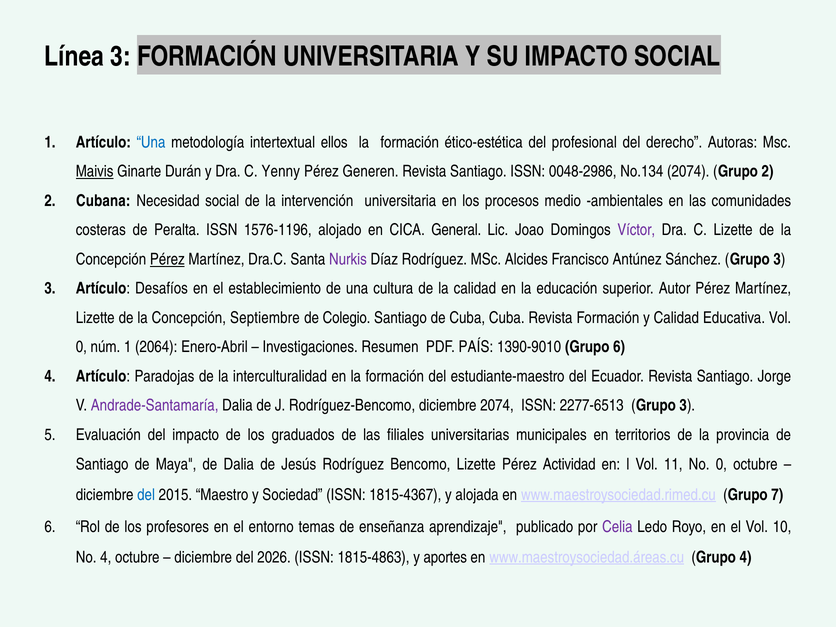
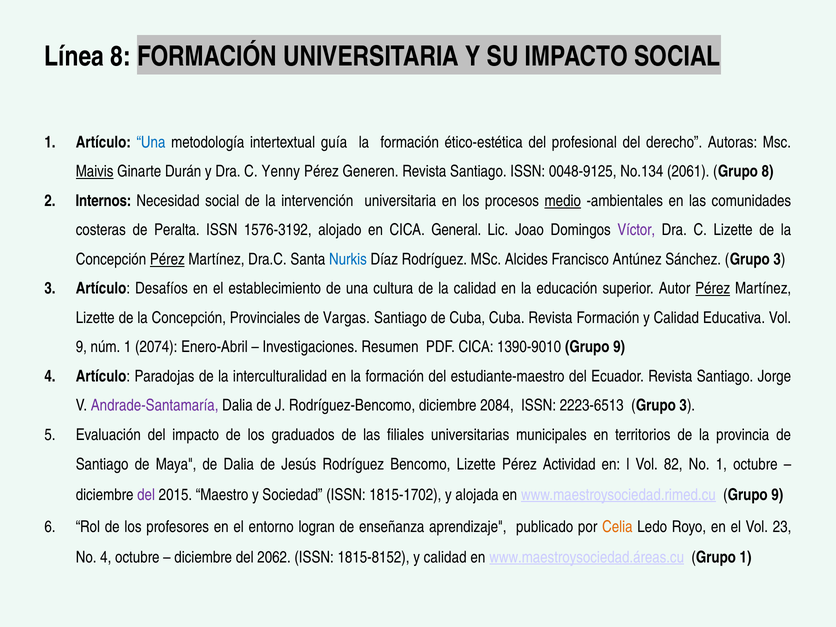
Línea 3: 3 -> 8
ellos: ellos -> guía
0048-2986: 0048-2986 -> 0048-9125
No.134 2074: 2074 -> 2061
Grupo 2: 2 -> 8
Cubana: Cubana -> Internos
medio underline: none -> present
1576-1196: 1576-1196 -> 1576-3192
Nurkis colour: purple -> blue
Pérez at (713, 289) underline: none -> present
Septiembre: Septiembre -> Provinciales
Colegio: Colegio -> Vargas
0 at (81, 347): 0 -> 9
2064: 2064 -> 2074
PDF PAÍS: PAÍS -> CICA
1390-9010 Grupo 6: 6 -> 9
diciembre 2074: 2074 -> 2084
2277-6513: 2277-6513 -> 2223-6513
11: 11 -> 82
No 0: 0 -> 1
del at (146, 495) colour: blue -> purple
1815-4367: 1815-4367 -> 1815-1702
www.maestroysociedad.rimed.cu Grupo 7: 7 -> 9
temas: temas -> logran
Celia colour: purple -> orange
10: 10 -> 23
2026: 2026 -> 2062
1815-4863: 1815-4863 -> 1815-8152
aportes at (445, 557): aportes -> calidad
Grupo 4: 4 -> 1
